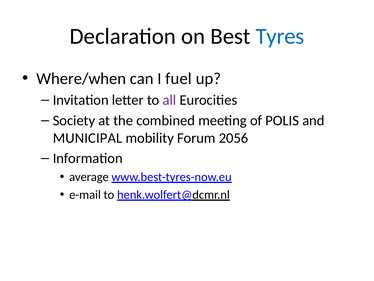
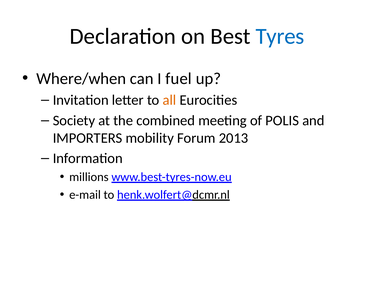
all colour: purple -> orange
MUNICIPAL: MUNICIPAL -> IMPORTERS
2056: 2056 -> 2013
average: average -> millions
